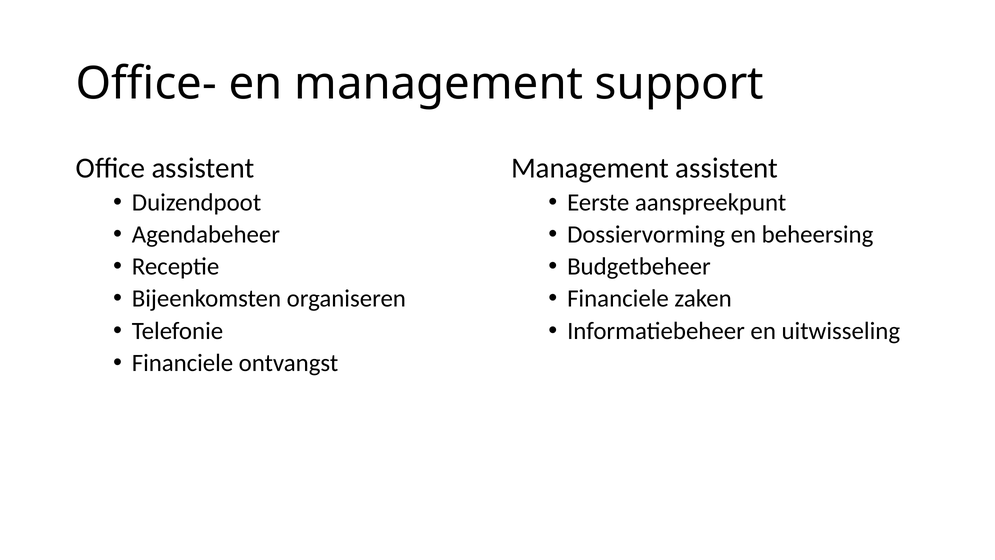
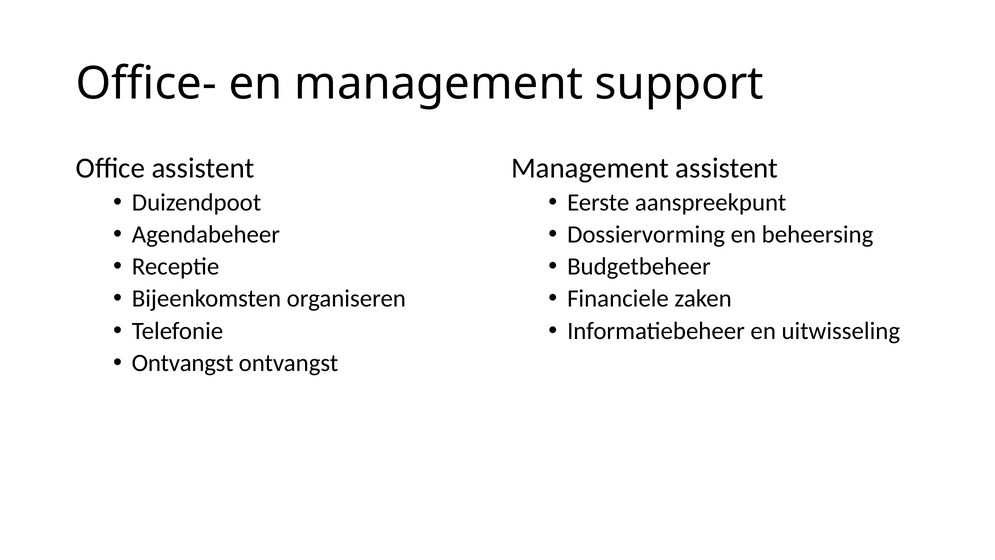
Financiele at (182, 363): Financiele -> Ontvangst
